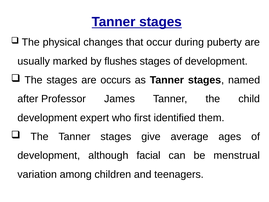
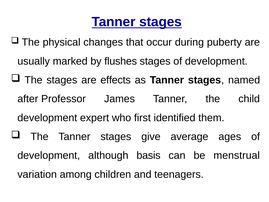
occurs: occurs -> effects
facial: facial -> basis
